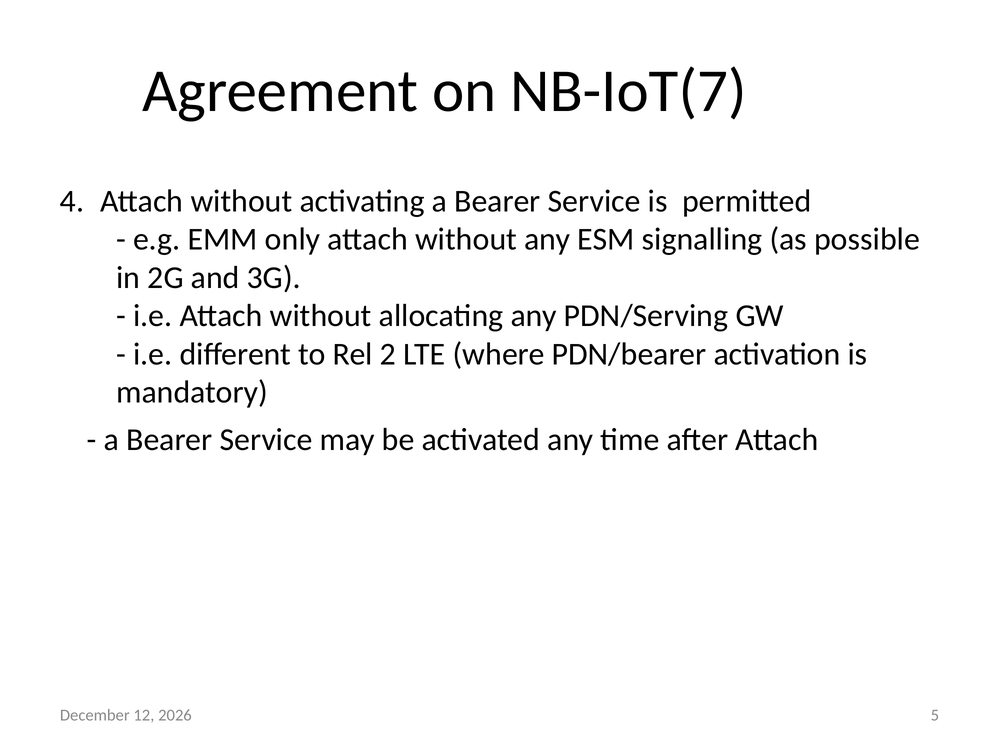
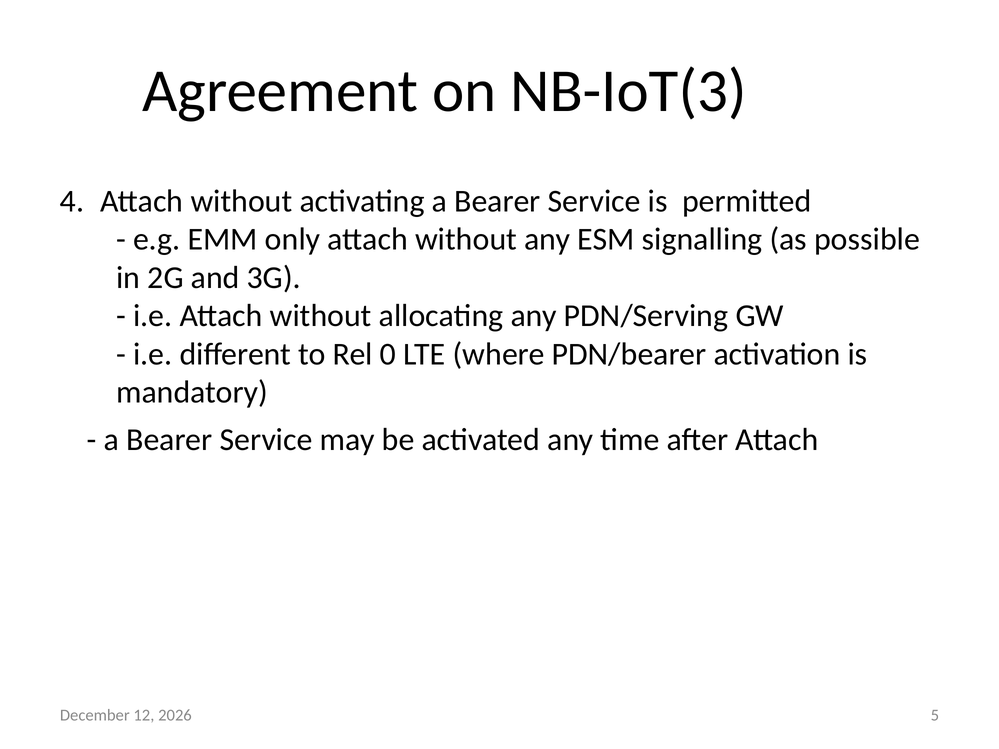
NB-IoT(7: NB-IoT(7 -> NB-IoT(3
2: 2 -> 0
